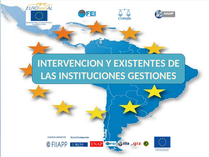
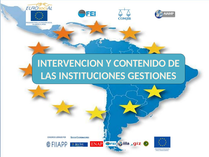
EXISTENTES: EXISTENTES -> CONTENIDO
